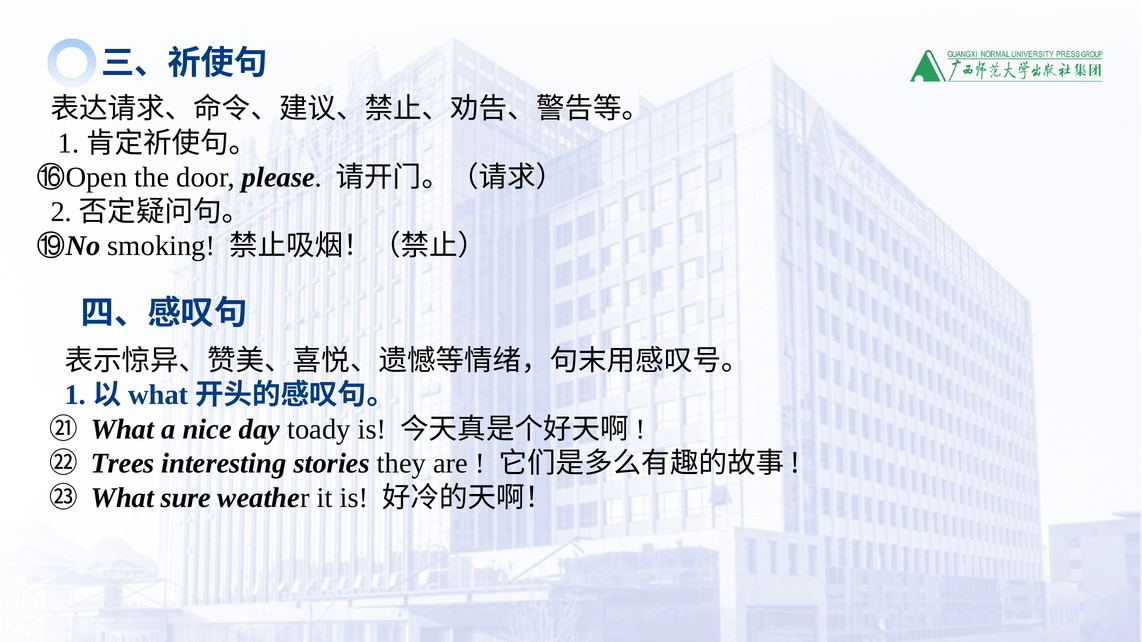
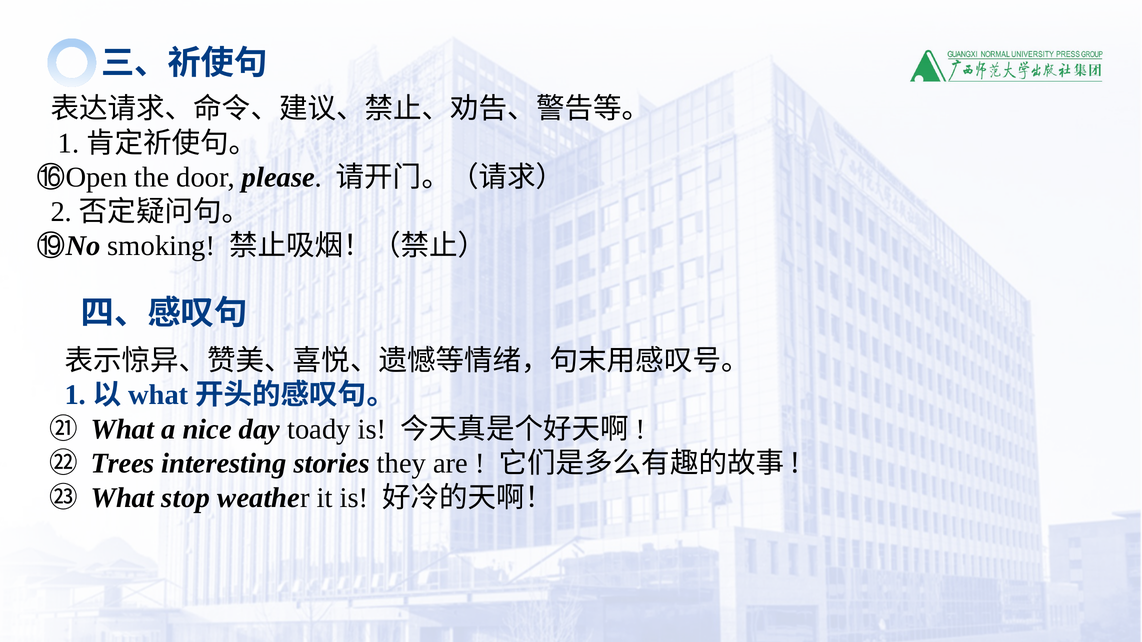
sure: sure -> stop
